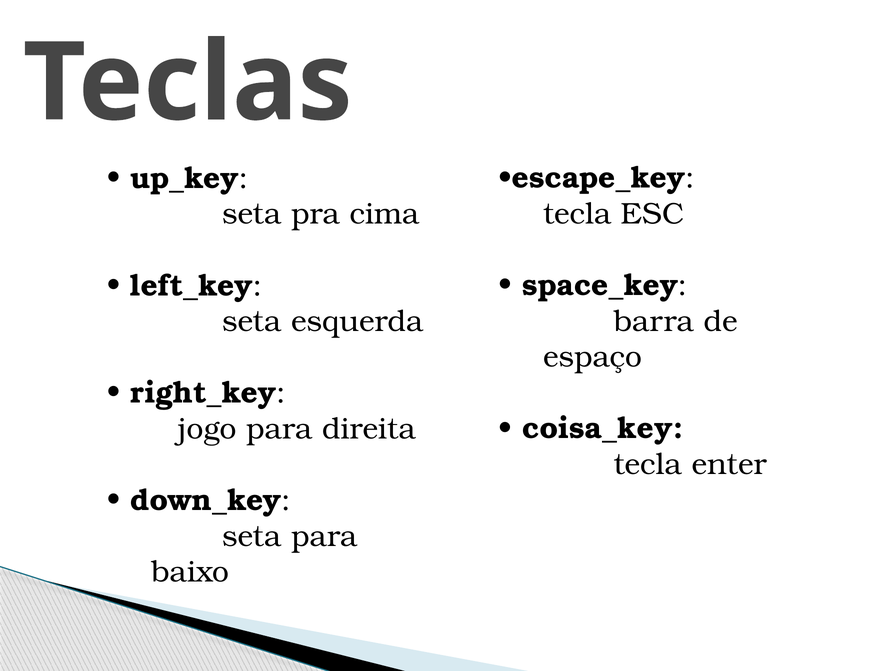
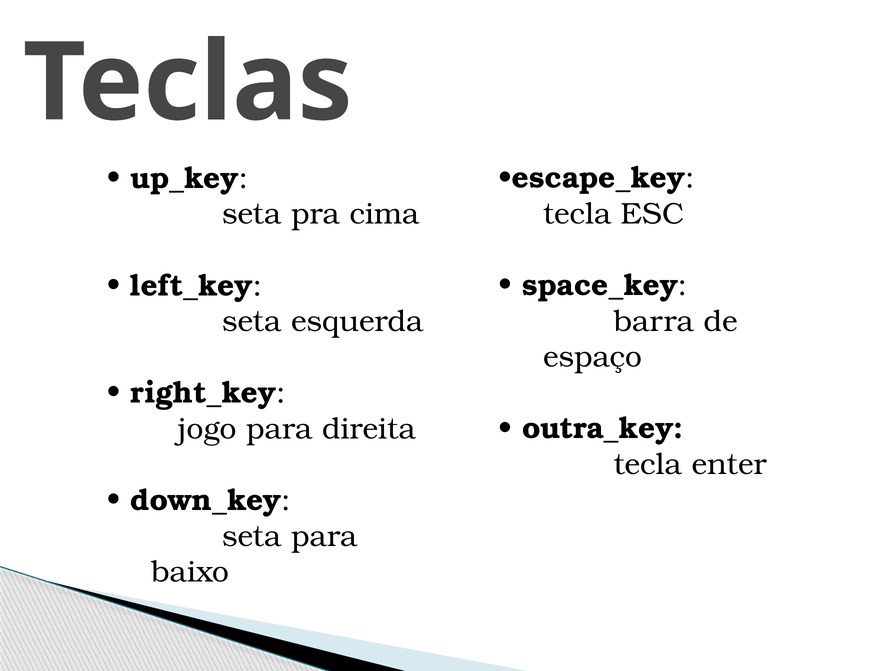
coisa_key: coisa_key -> outra_key
